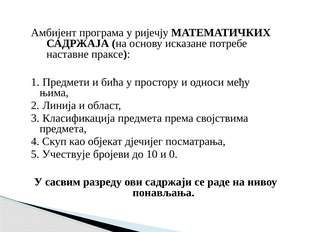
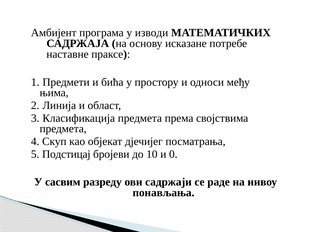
ријечју: ријечју -> изводи
Учествује: Учествује -> Подстицај
